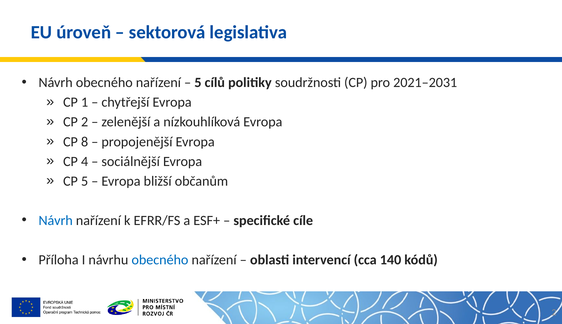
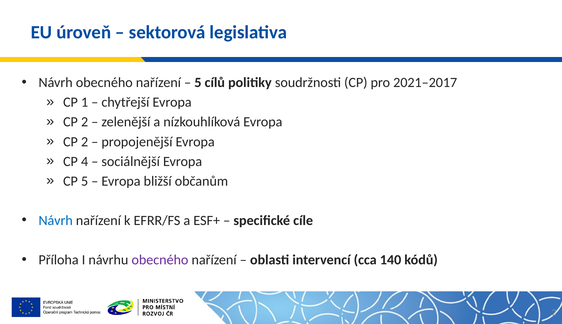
2021–2031: 2021–2031 -> 2021–2017
8 at (85, 142): 8 -> 2
obecného at (160, 260) colour: blue -> purple
